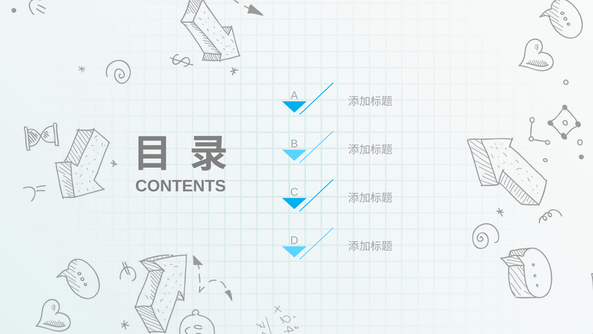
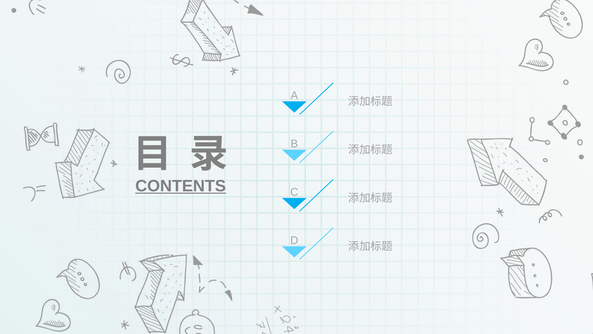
CONTENTS underline: none -> present
